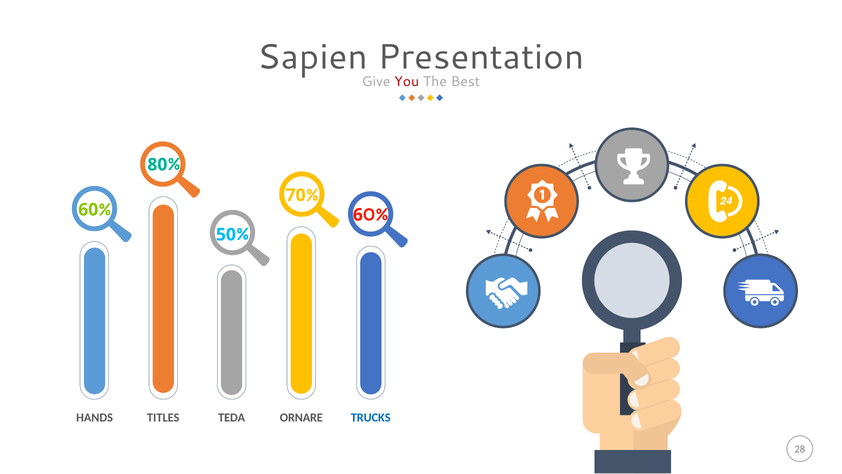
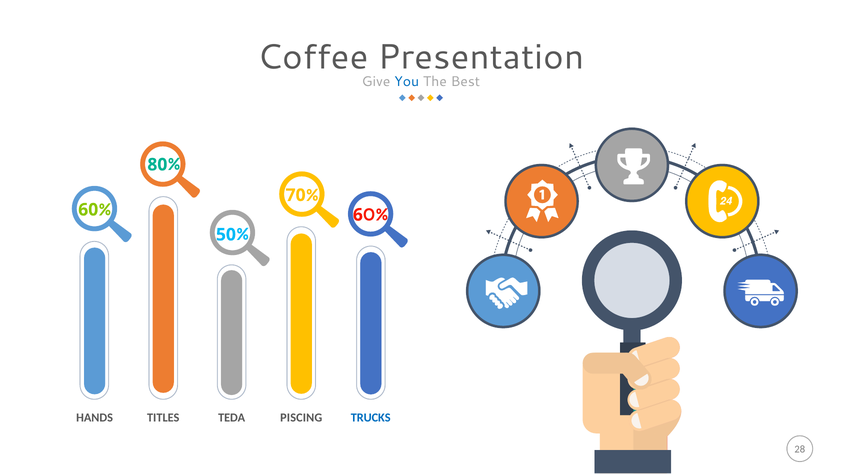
Sapien: Sapien -> Coffee
You colour: red -> blue
ORNARE: ORNARE -> PISCING
